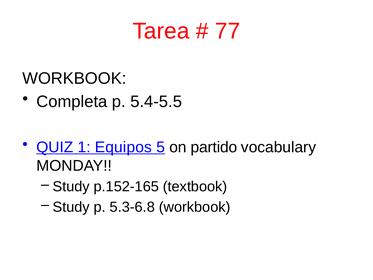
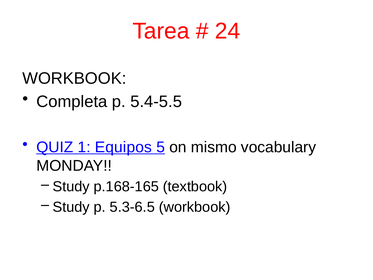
77: 77 -> 24
partido: partido -> mismo
p.152-165: p.152-165 -> p.168-165
5.3-6.8: 5.3-6.8 -> 5.3-6.5
